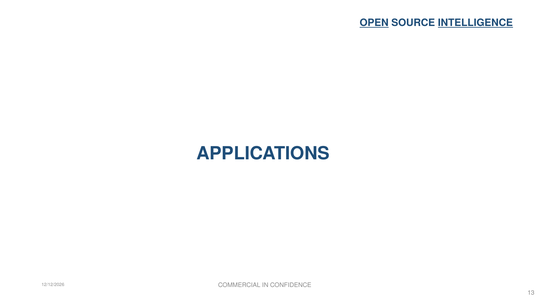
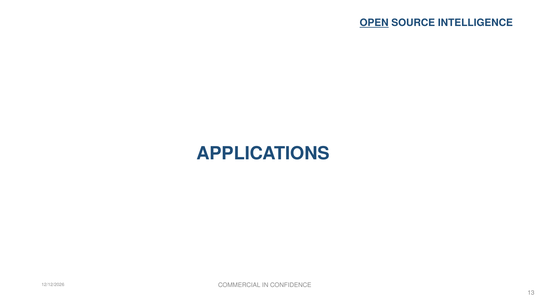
INTELLIGENCE underline: present -> none
